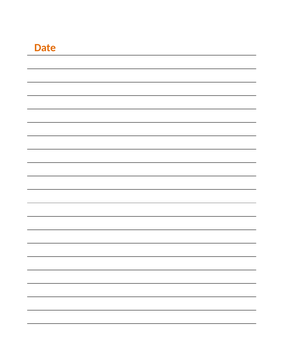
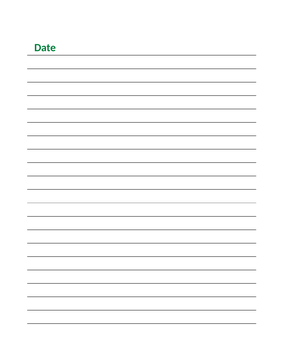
Date colour: orange -> green
